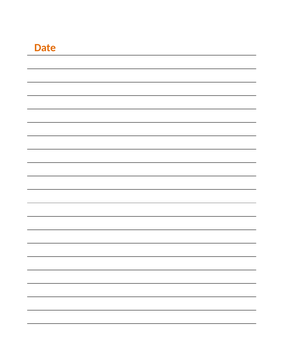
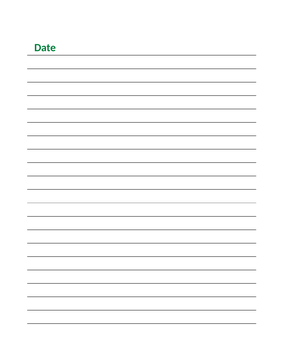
Date colour: orange -> green
